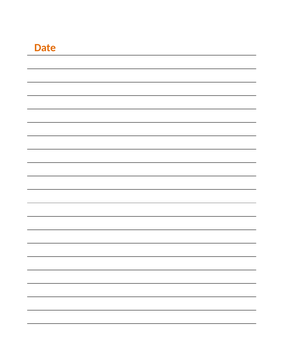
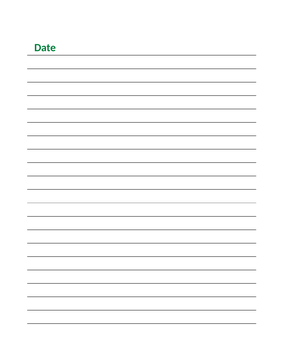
Date colour: orange -> green
